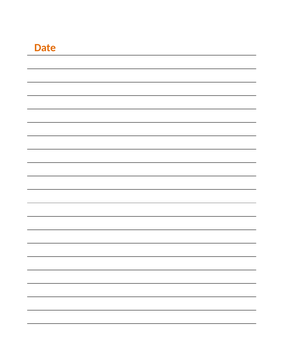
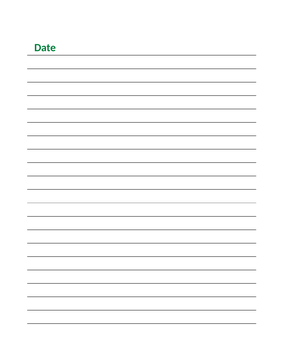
Date colour: orange -> green
